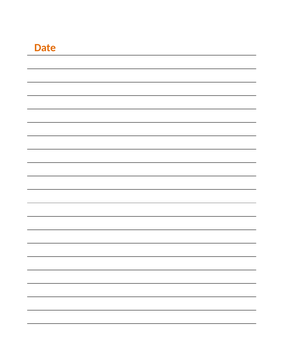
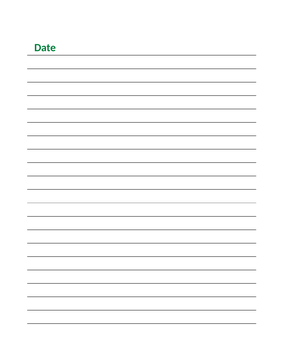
Date colour: orange -> green
